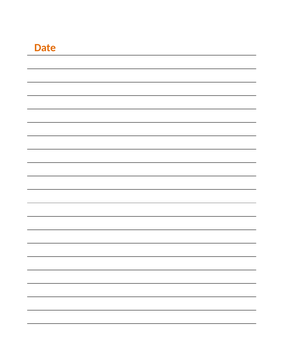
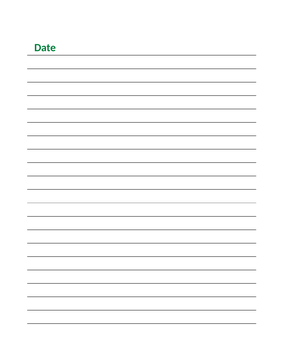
Date colour: orange -> green
